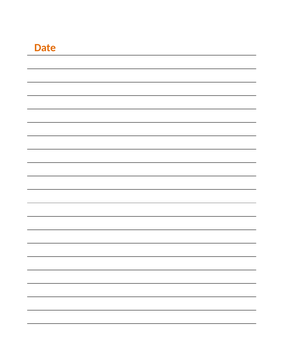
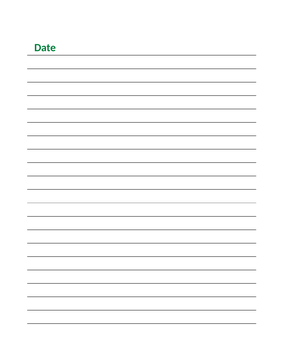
Date colour: orange -> green
